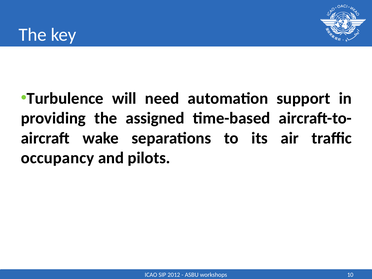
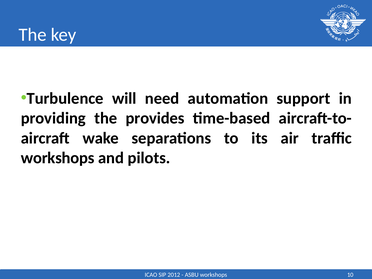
assigned: assigned -> provides
occupancy at (58, 158): occupancy -> workshops
